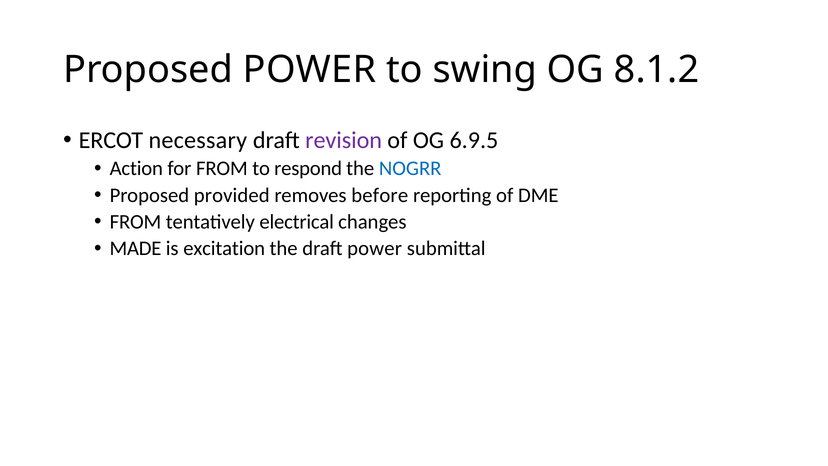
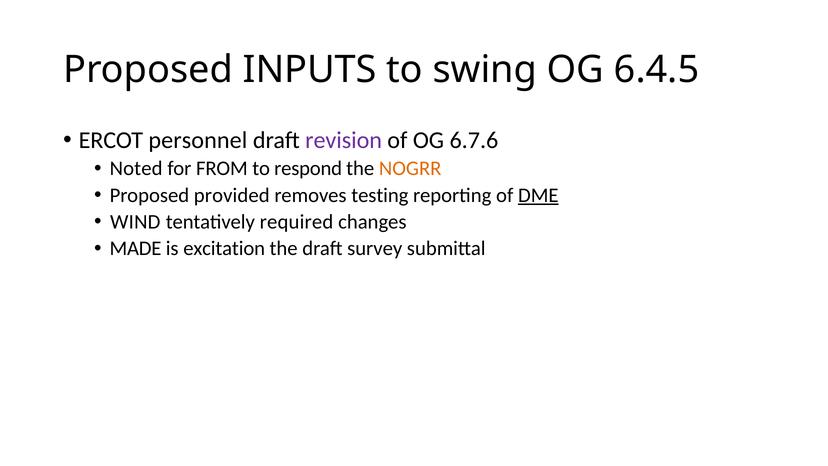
Proposed POWER: POWER -> INPUTS
8.1.2: 8.1.2 -> 6.4.5
necessary: necessary -> personnel
6.9.5: 6.9.5 -> 6.7.6
Action: Action -> Noted
NOGRR colour: blue -> orange
before: before -> testing
DME underline: none -> present
FROM at (135, 222): FROM -> WIND
electrical: electrical -> required
draft power: power -> survey
